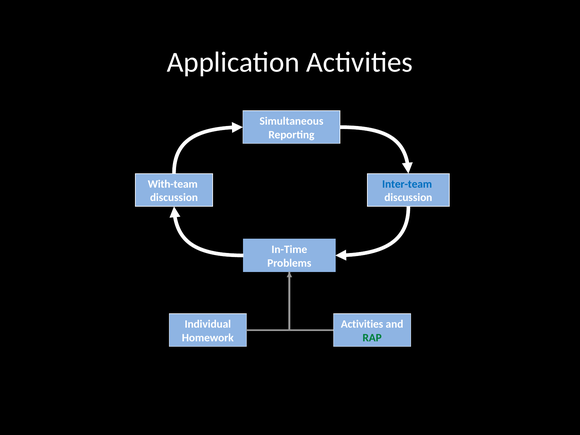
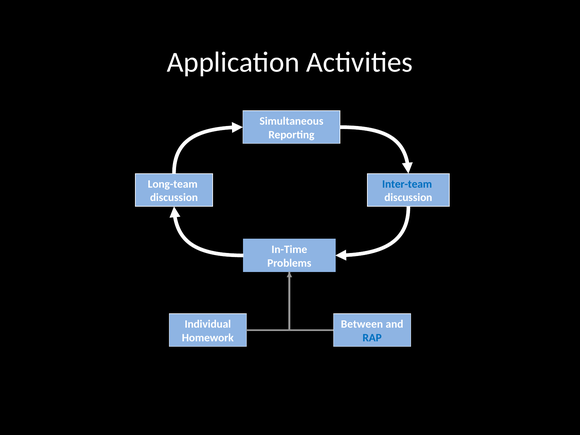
With-team: With-team -> Long-team
Activities at (362, 324): Activities -> Between
RAP colour: green -> blue
